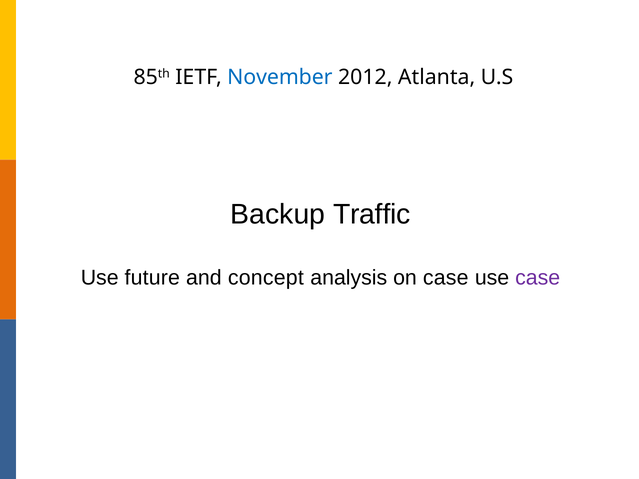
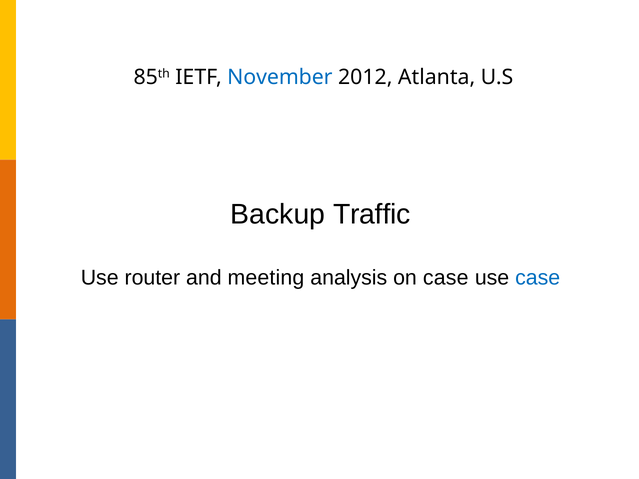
future: future -> router
concept: concept -> meeting
case at (538, 278) colour: purple -> blue
